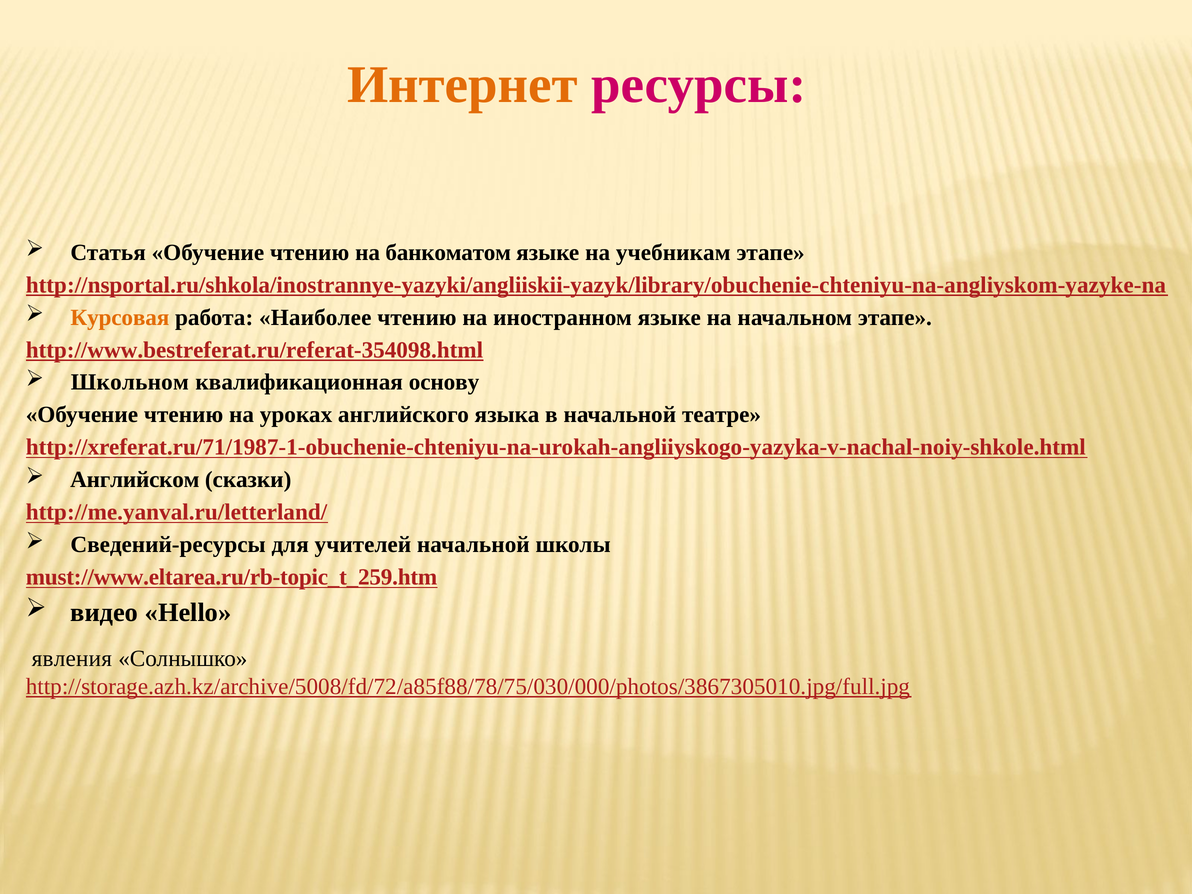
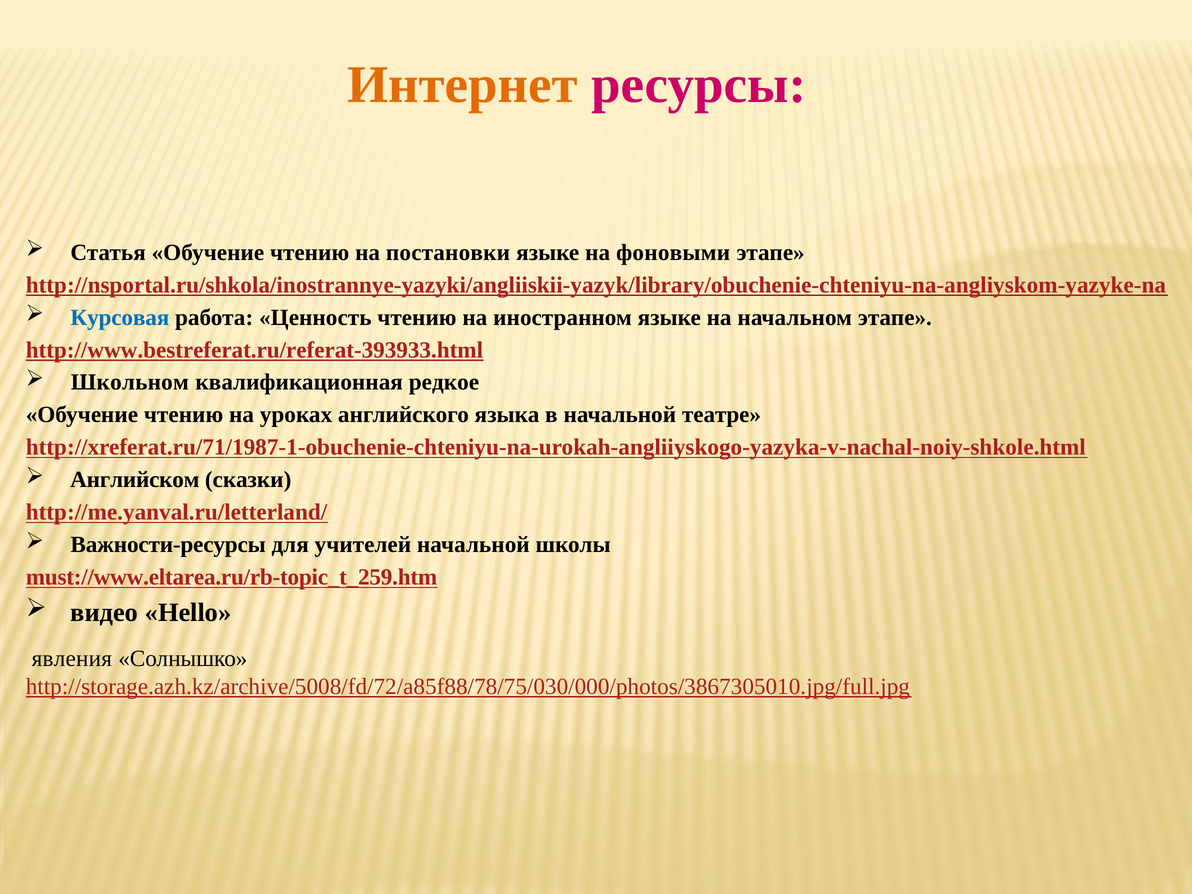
банкоматом: банкоматом -> постановки
учебникам: учебникам -> фоновыми
Курсовая colour: orange -> blue
Наиболее: Наиболее -> Ценность
http://www.bestreferat.ru/referat-354098.html: http://www.bestreferat.ru/referat-354098.html -> http://www.bestreferat.ru/referat-393933.html
основу: основу -> редкое
Сведений-ресурсы: Сведений-ресурсы -> Важности-ресурсы
